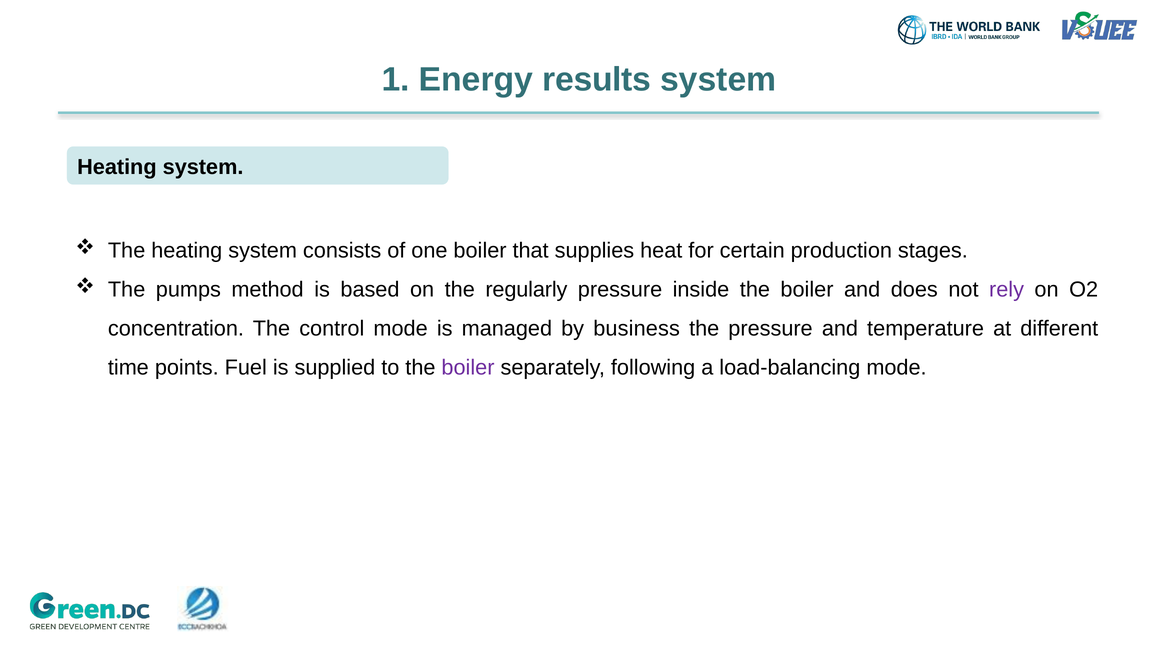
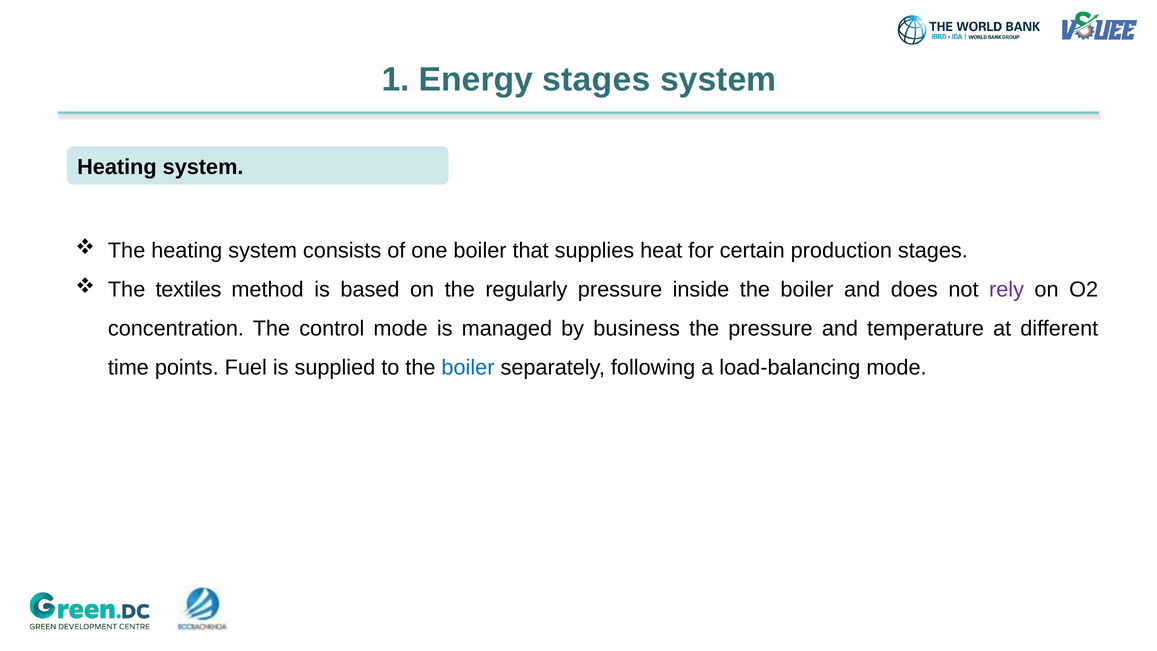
Energy results: results -> stages
pumps: pumps -> textiles
boiler at (468, 368) colour: purple -> blue
